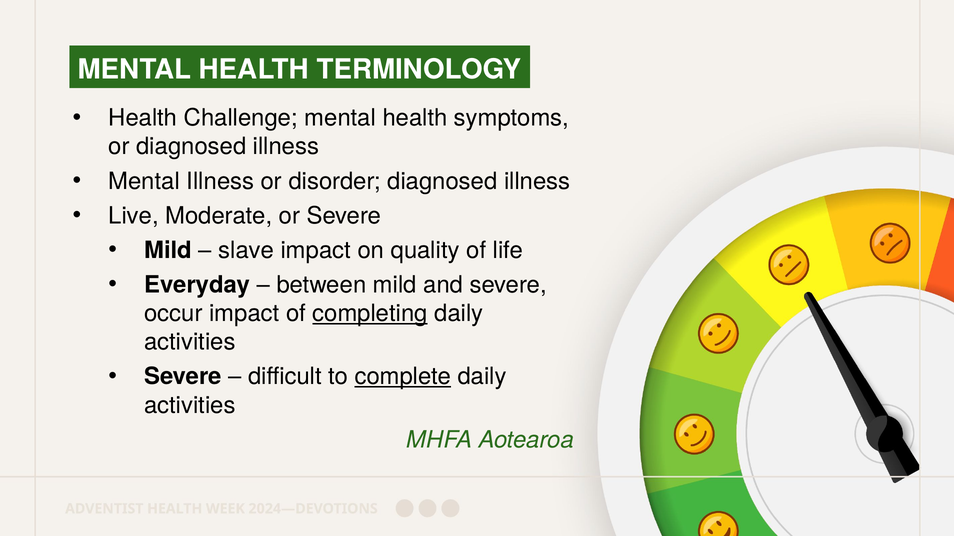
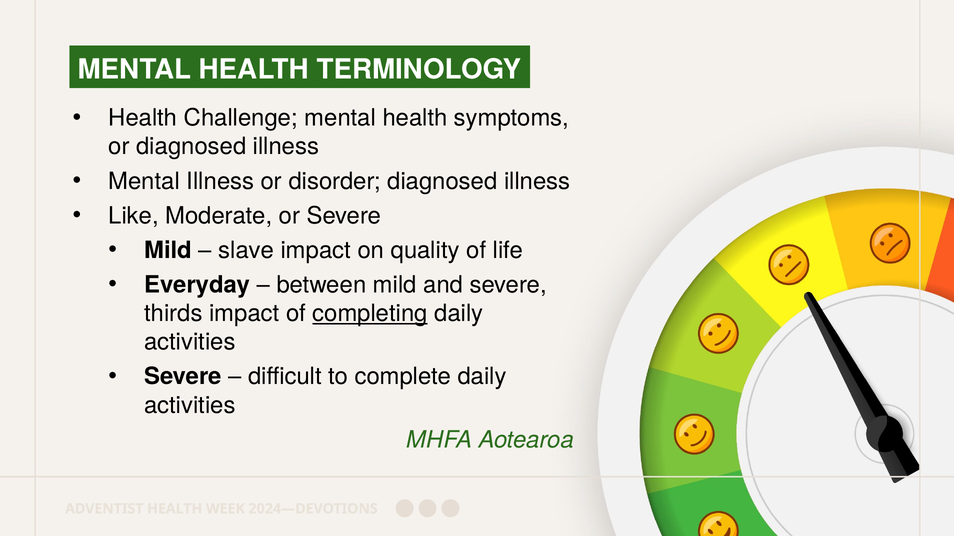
Live: Live -> Like
occur: occur -> thirds
complete underline: present -> none
